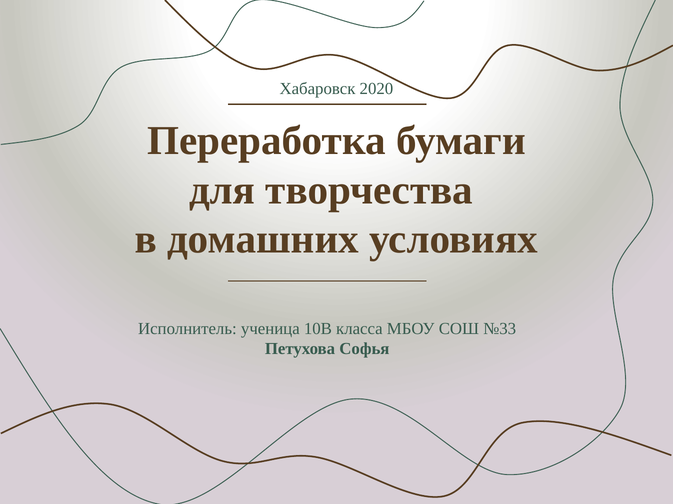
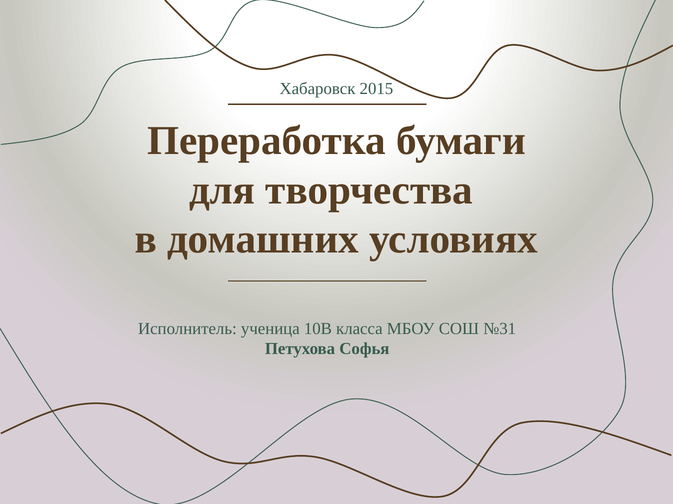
2020: 2020 -> 2015
№33: №33 -> №31
